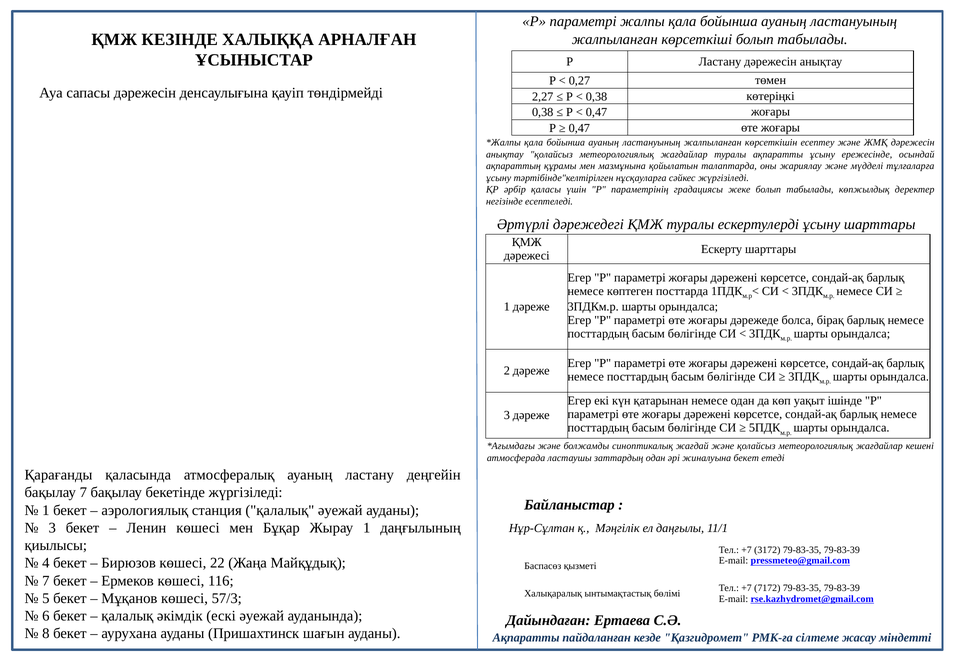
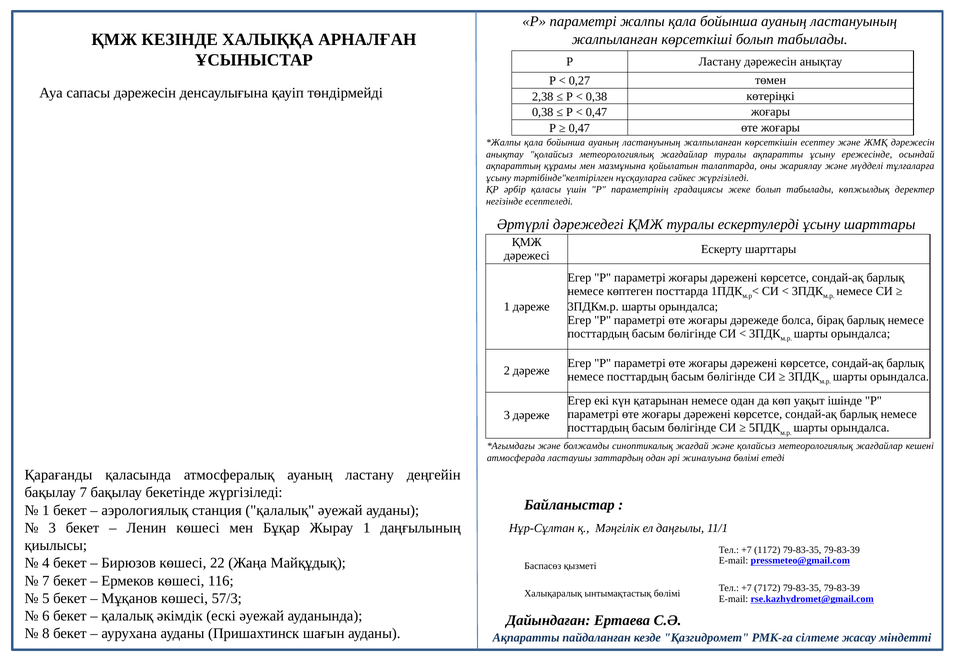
2,27: 2,27 -> 2,38
жиналуына бекет: бекет -> бөлімі
3172: 3172 -> 1172
